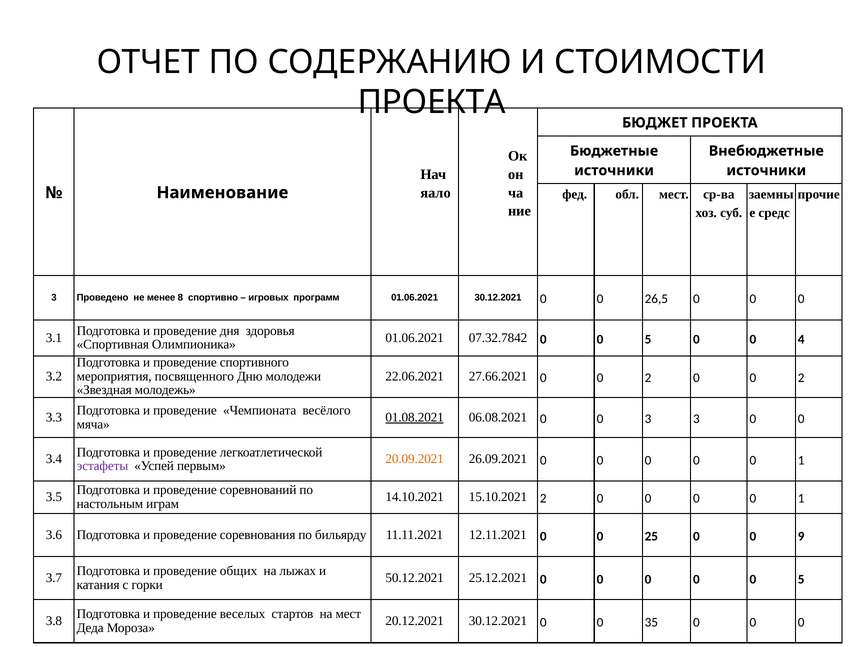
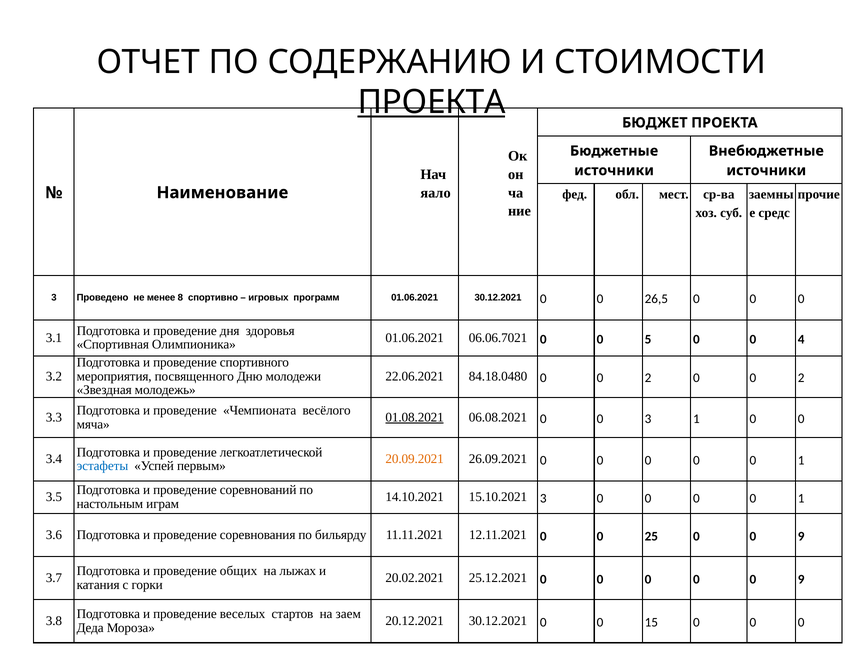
ПРОЕКТА at (432, 102) underline: none -> present
07.32.7842: 07.32.7842 -> 06.06.7021
27.66.2021: 27.66.2021 -> 84.18.0480
3 3: 3 -> 1
эстафеты colour: purple -> blue
15.10.2021 2: 2 -> 3
50.12.2021: 50.12.2021 -> 20.02.2021
0 0 0 5: 5 -> 9
на мест: мест -> заем
35: 35 -> 15
